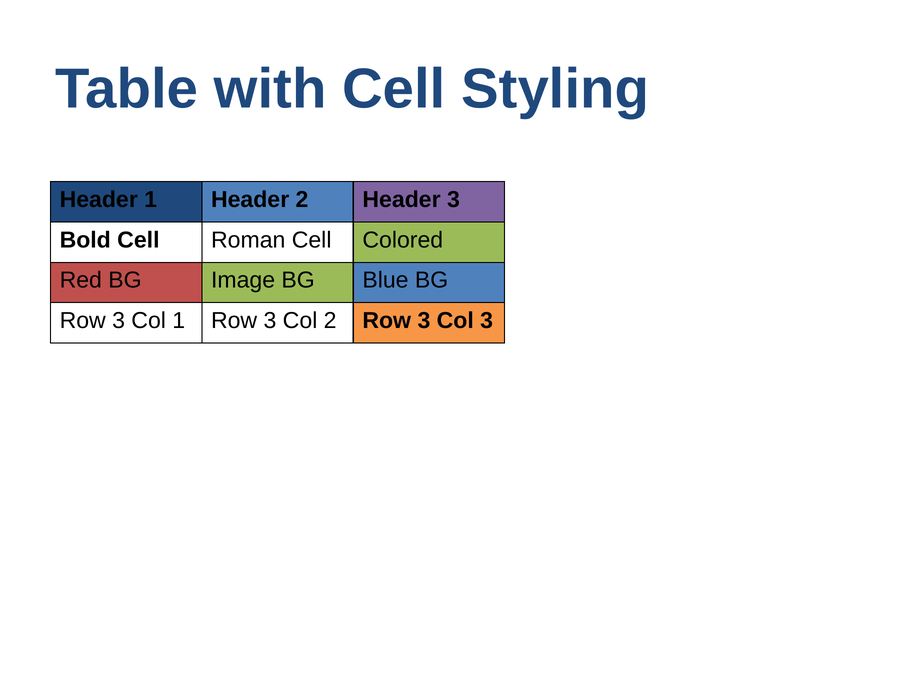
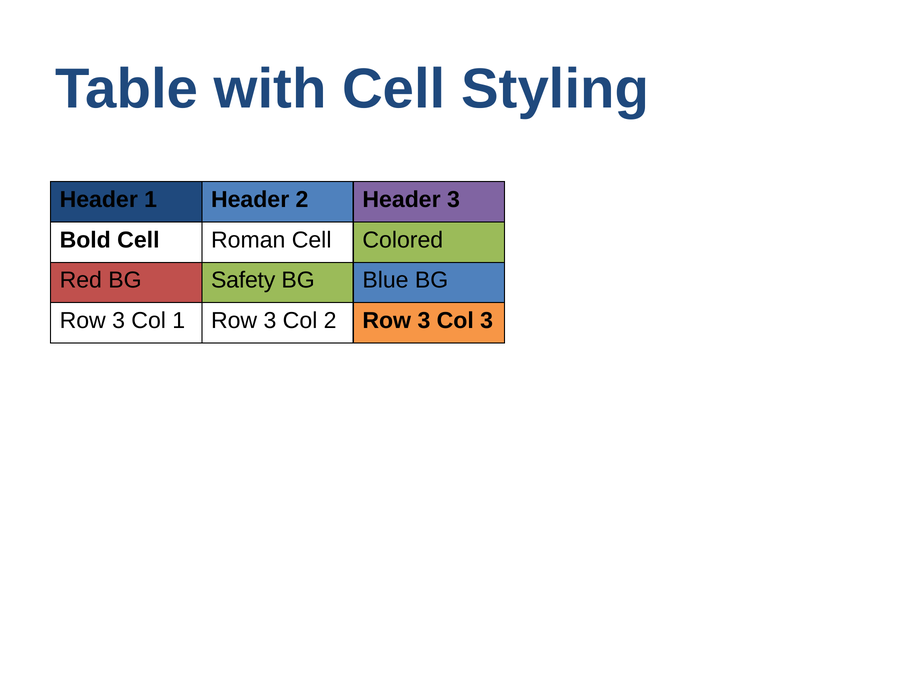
Image: Image -> Safety
